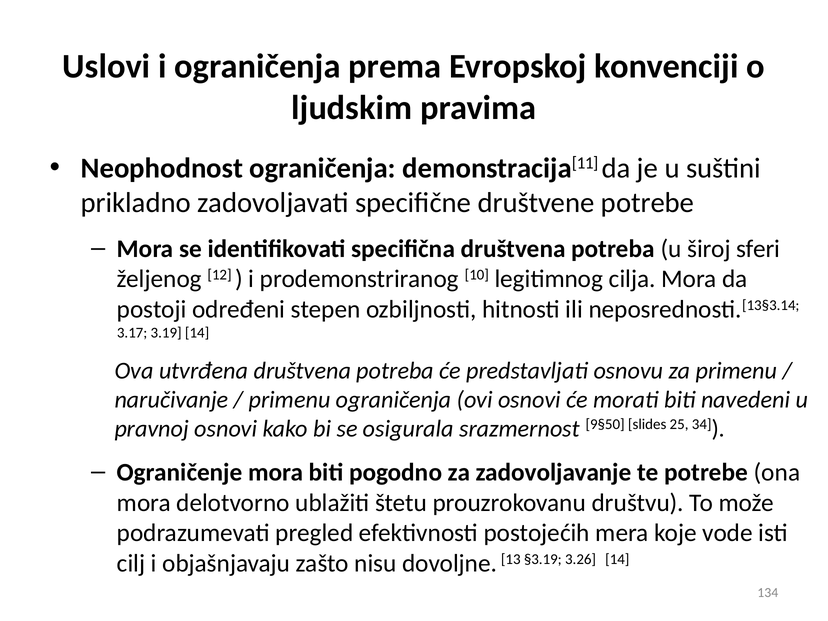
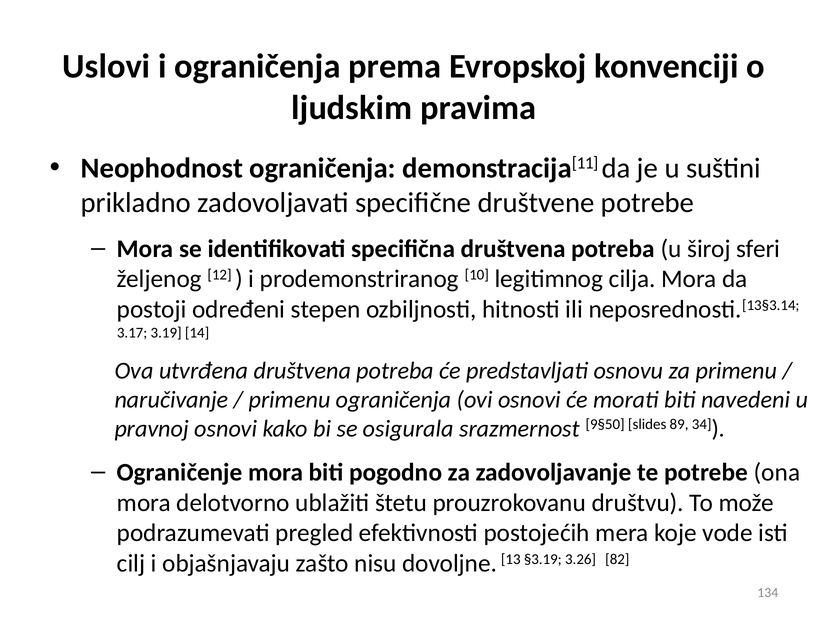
25: 25 -> 89
3.26 14: 14 -> 82
